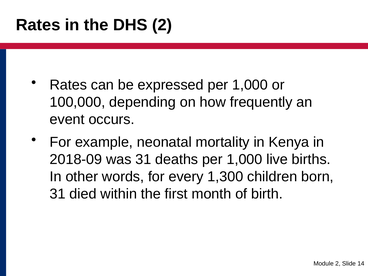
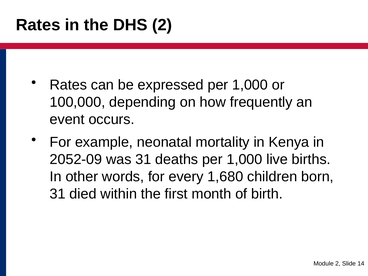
2018-09: 2018-09 -> 2052-09
1,300: 1,300 -> 1,680
